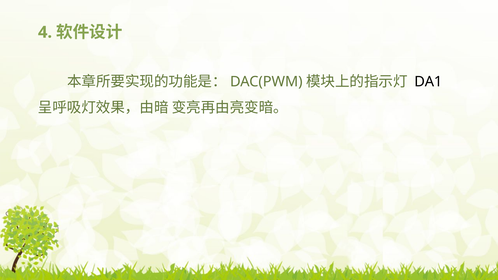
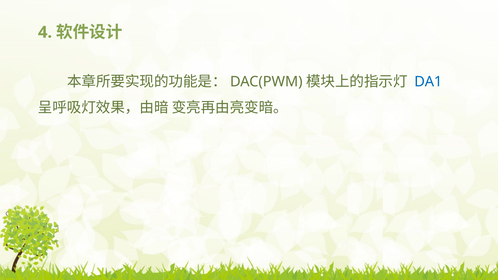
DA1 colour: black -> blue
